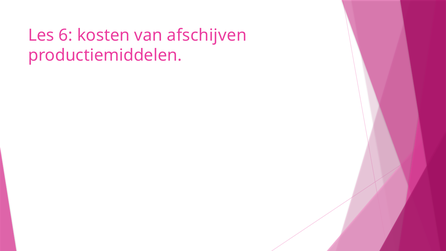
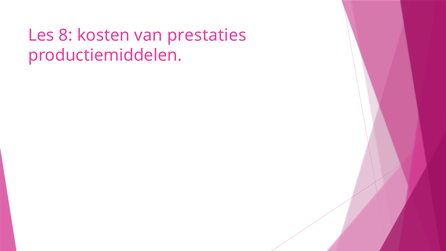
6: 6 -> 8
afschijven: afschijven -> prestaties
